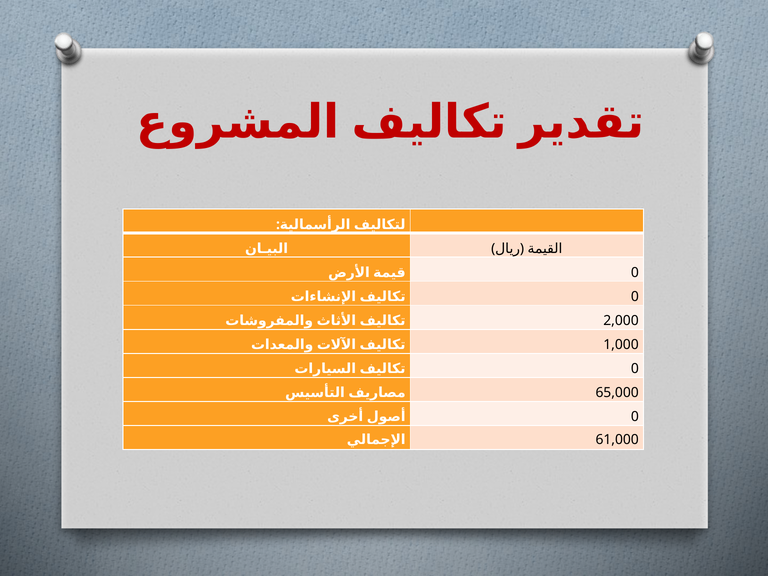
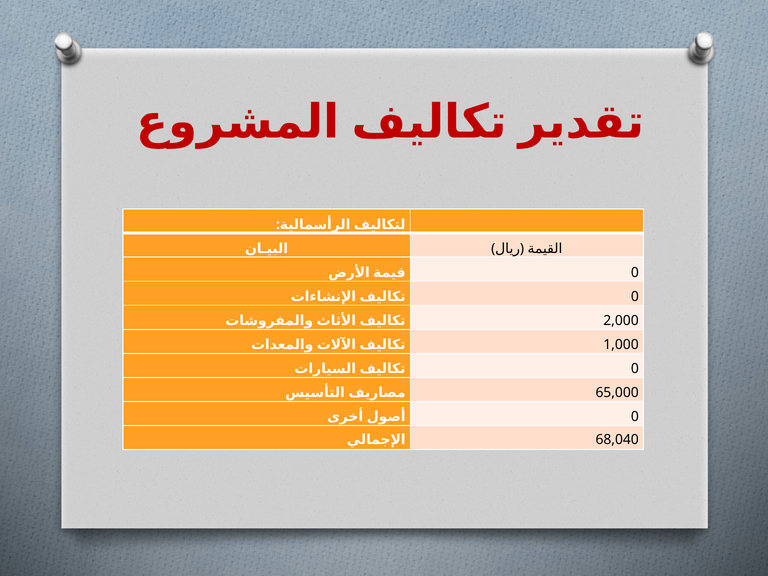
61,000: 61,000 -> 68,040
